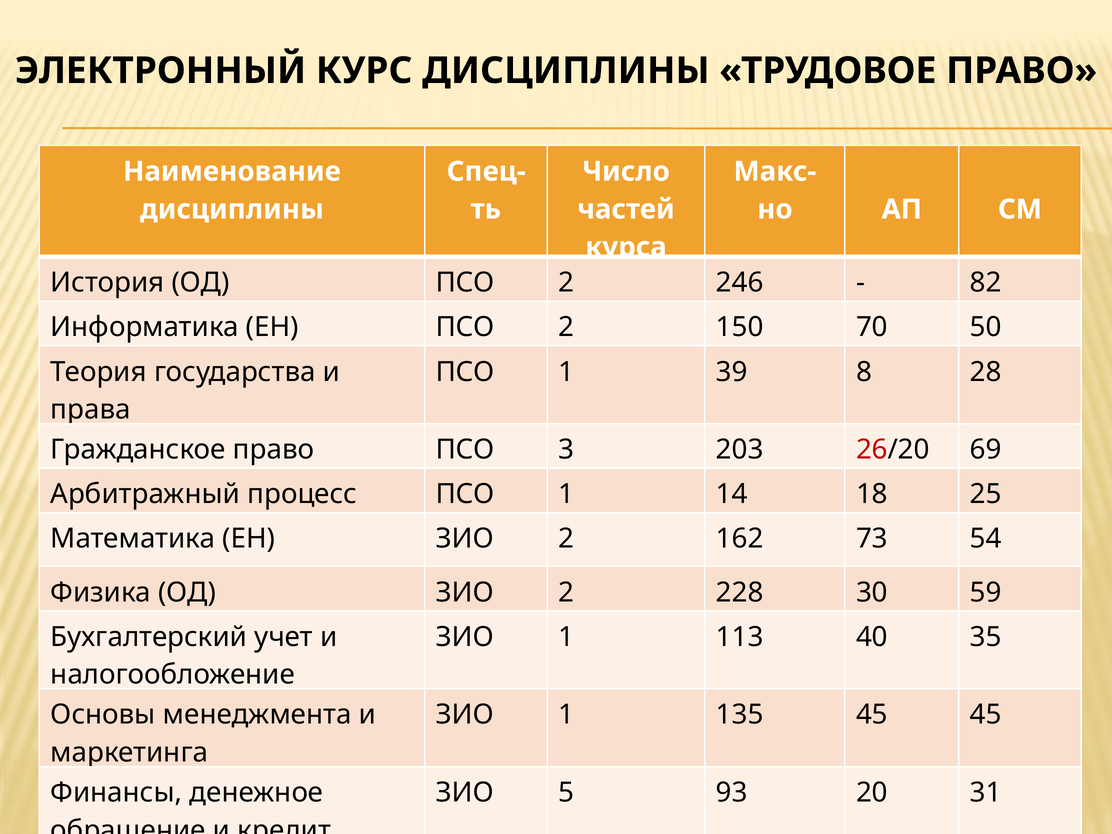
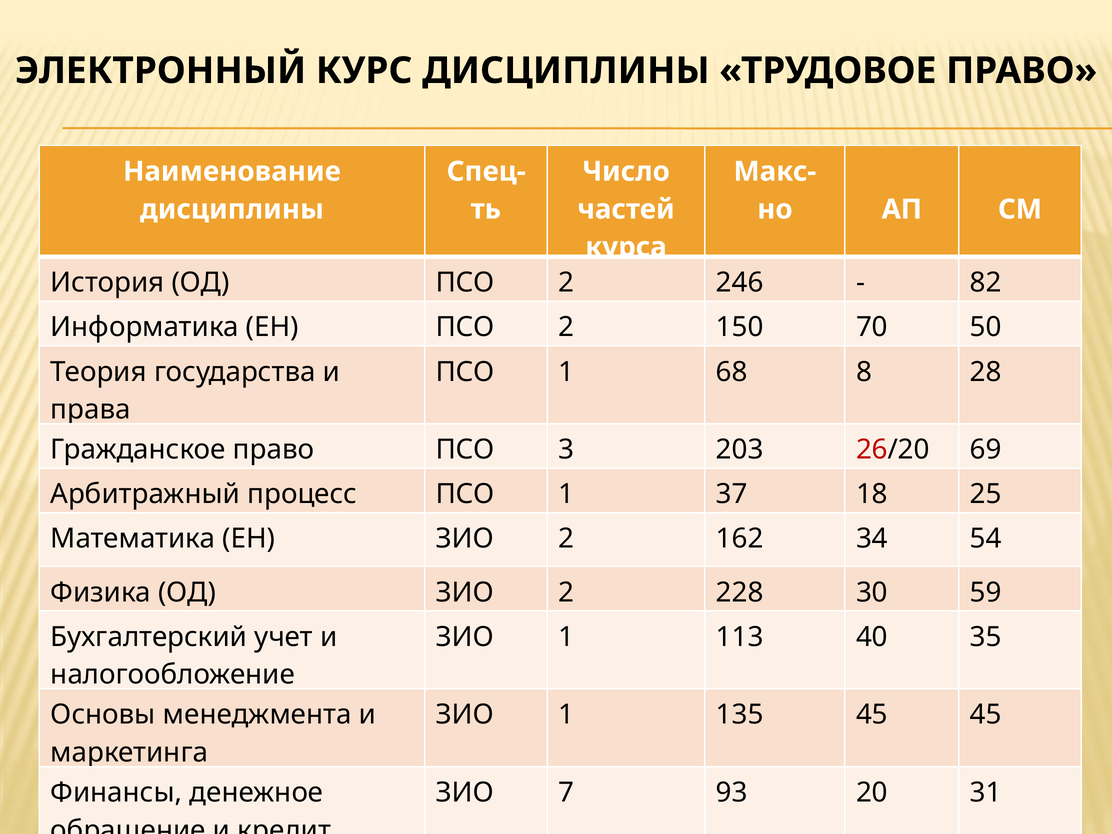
39: 39 -> 68
14: 14 -> 37
73: 73 -> 34
5: 5 -> 7
